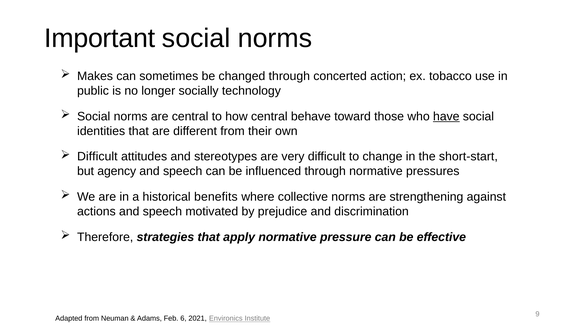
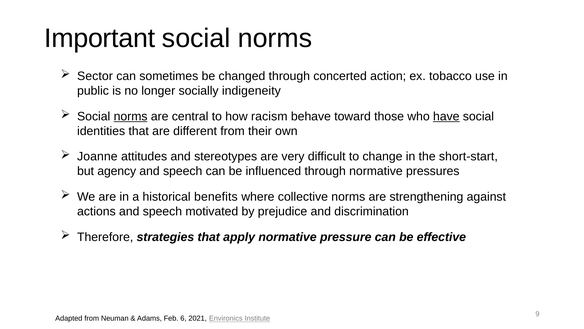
Makes: Makes -> Sector
technology: technology -> indigeneity
norms at (131, 116) underline: none -> present
how central: central -> racism
Difficult at (97, 156): Difficult -> Joanne
